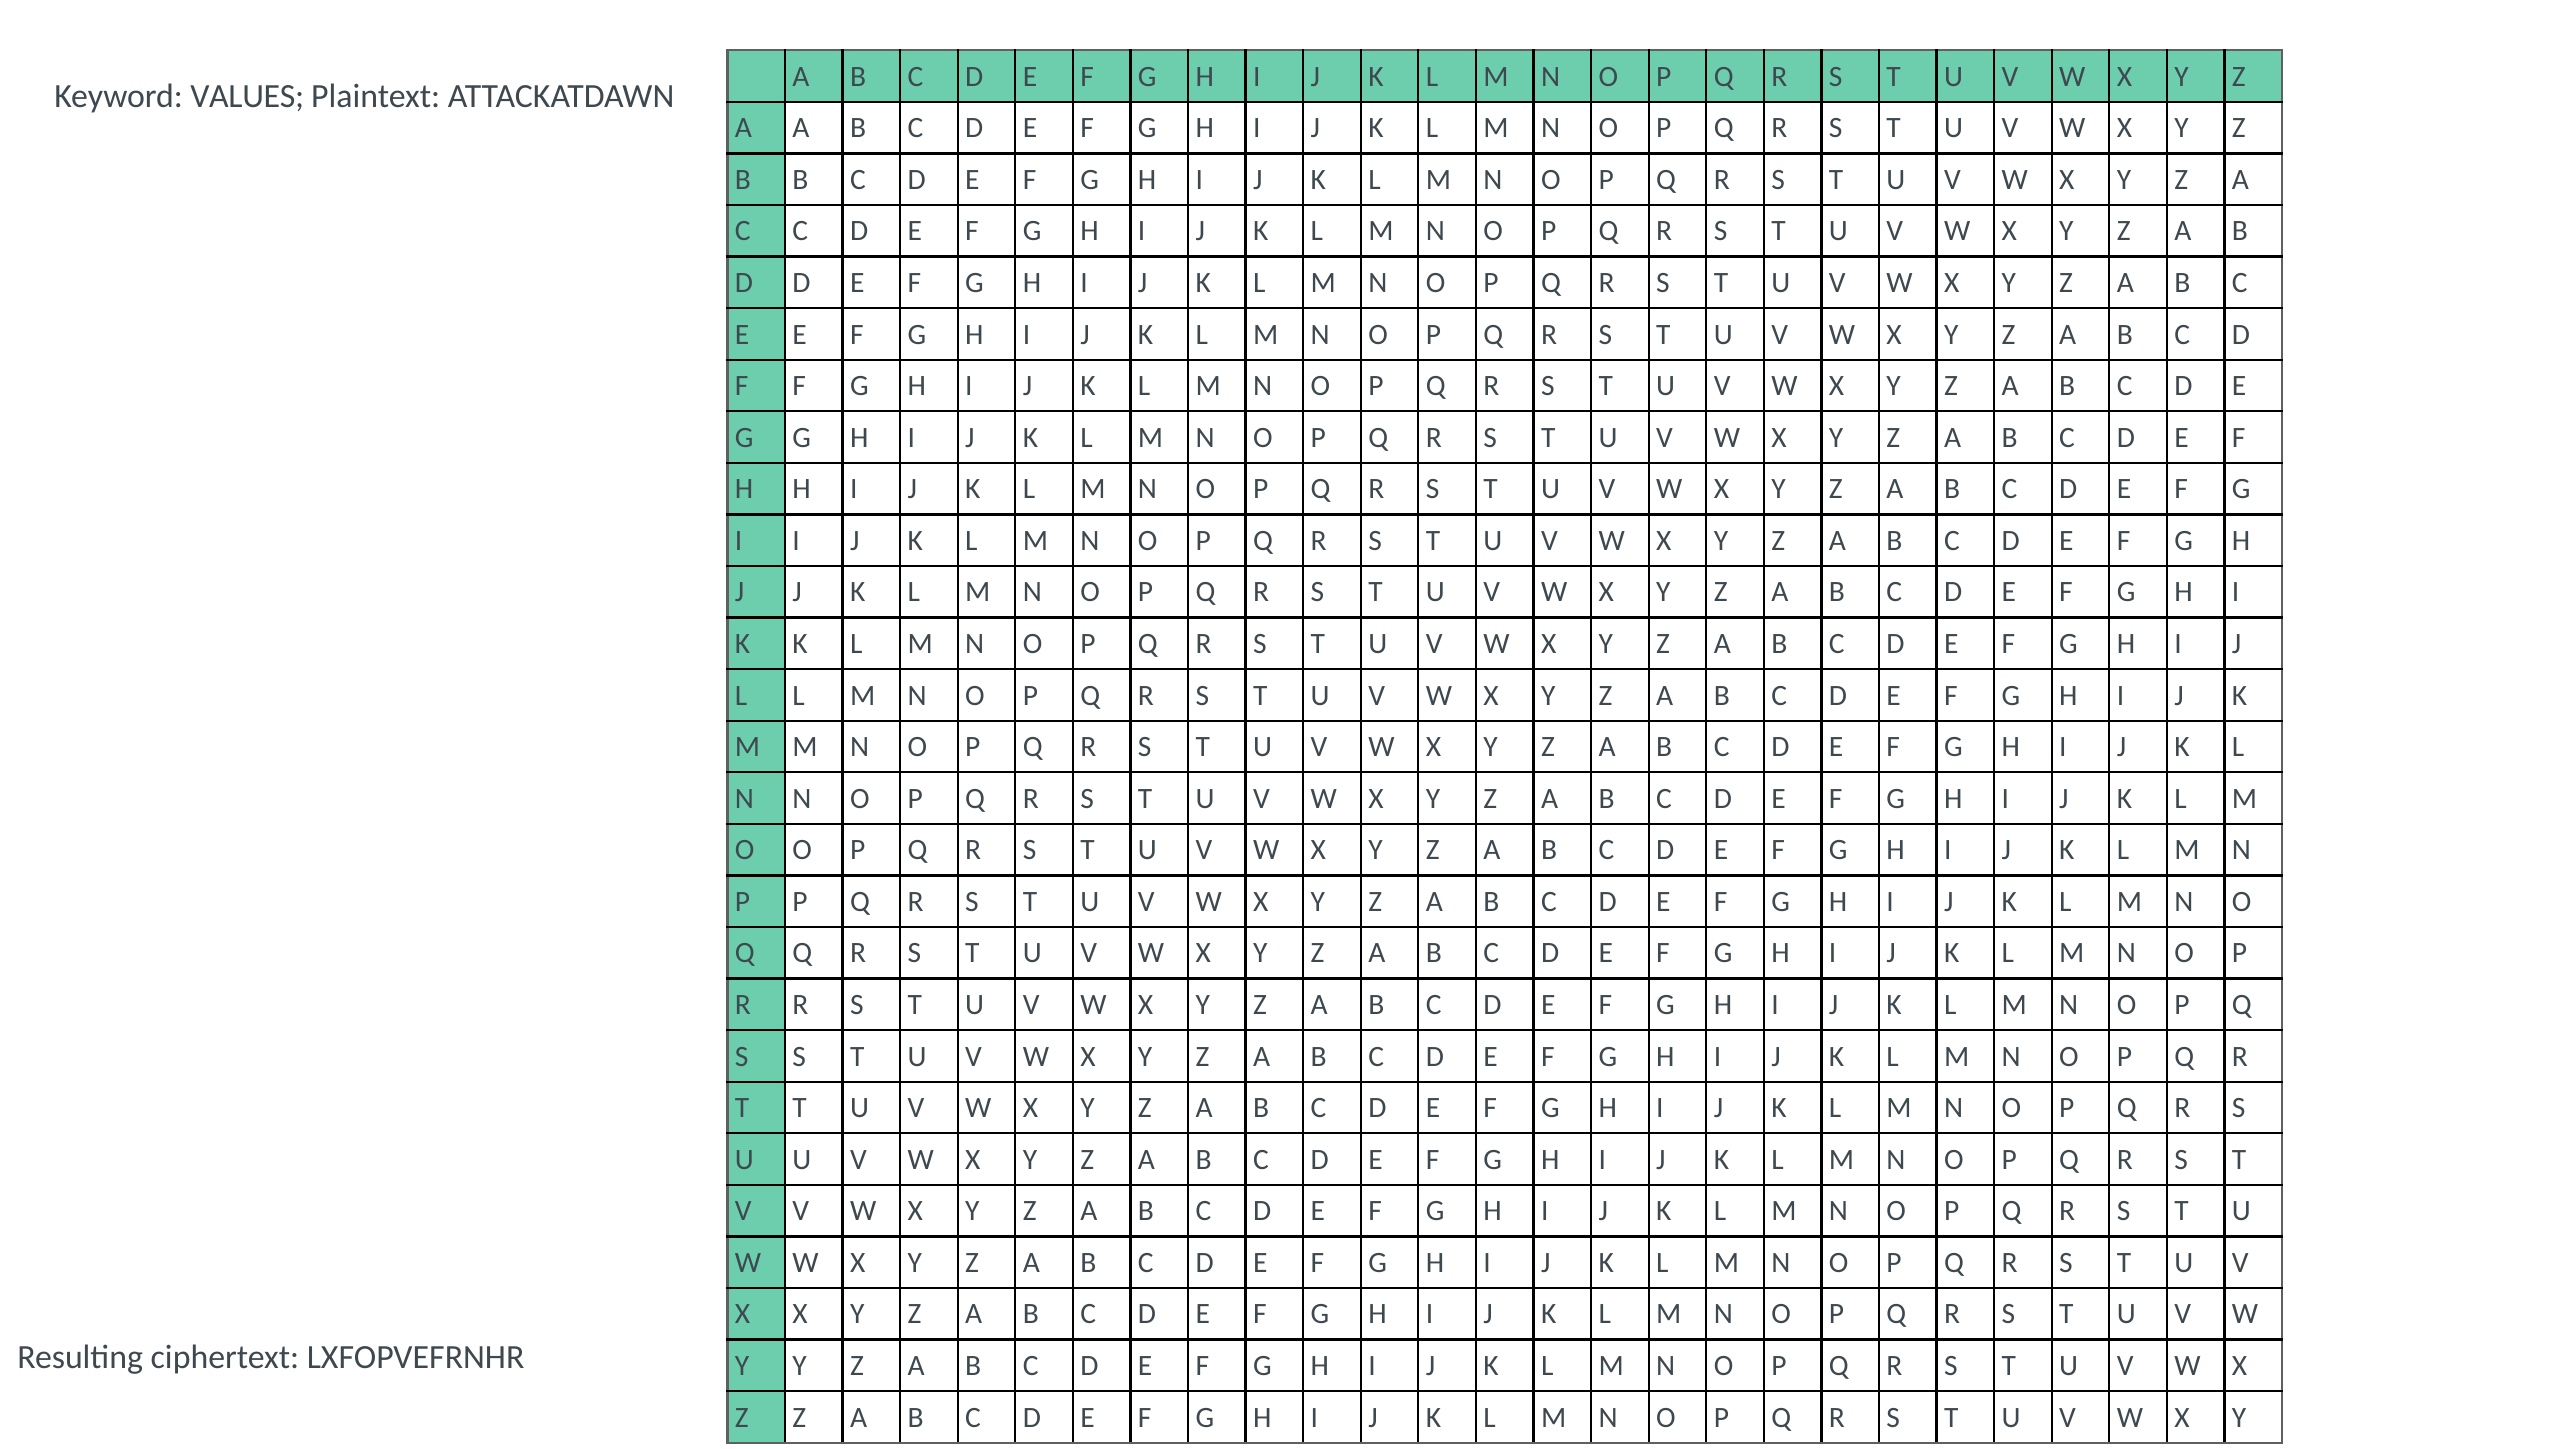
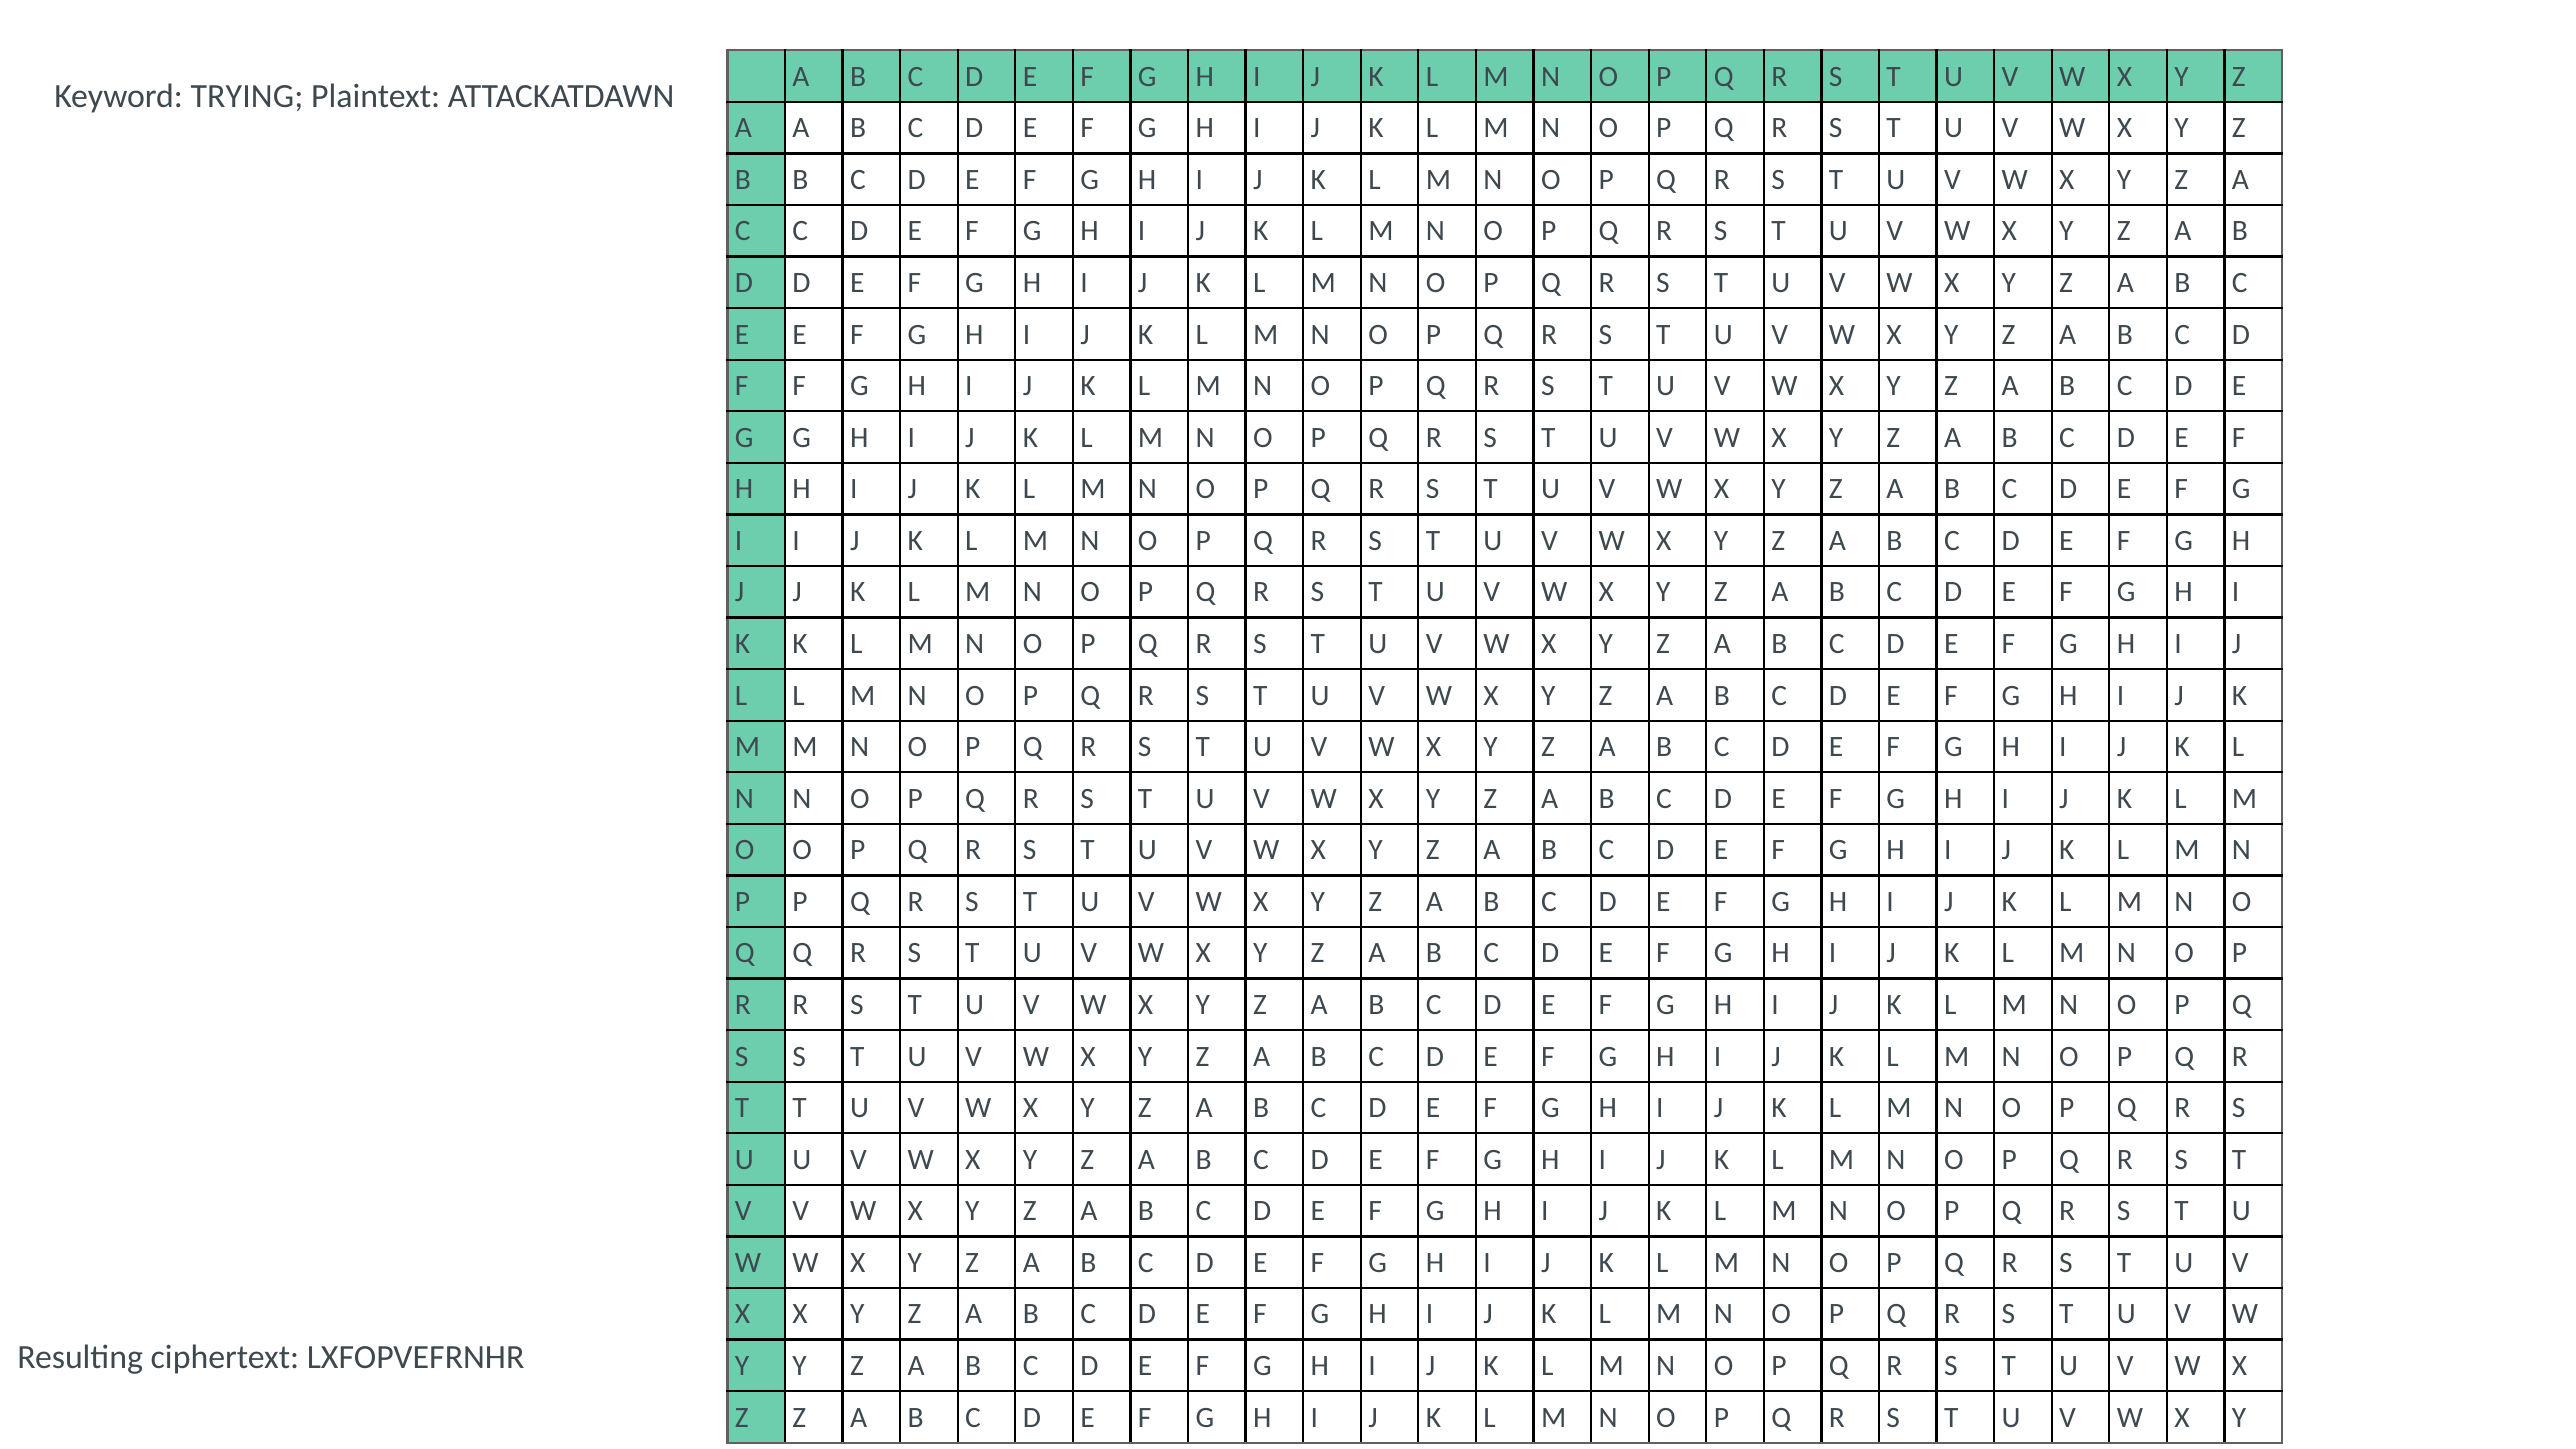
VALUES: VALUES -> TRYING
